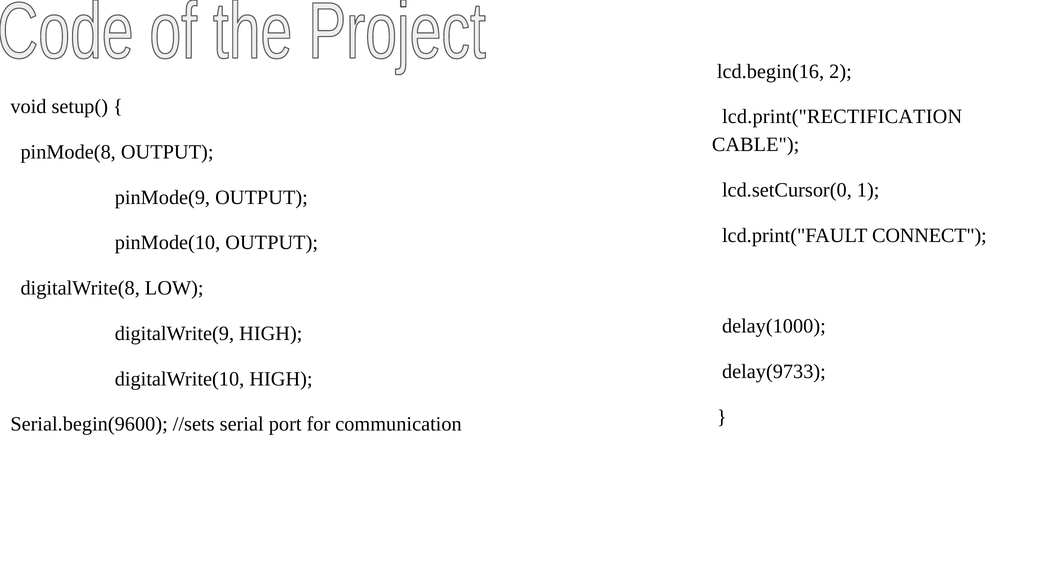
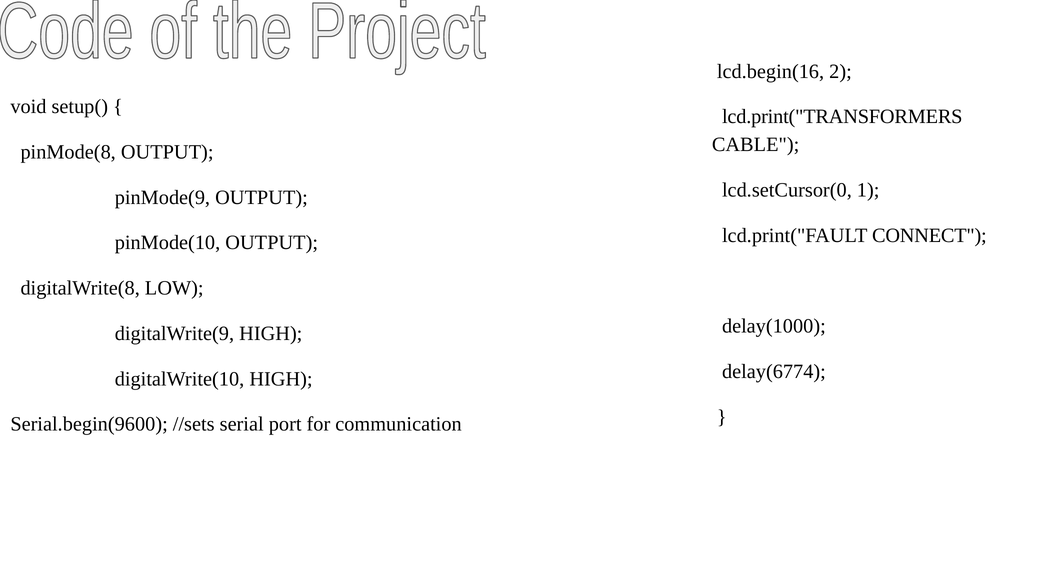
lcd.print("RECTIFICATION: lcd.print("RECTIFICATION -> lcd.print("TRANSFORMERS
delay(9733: delay(9733 -> delay(6774
